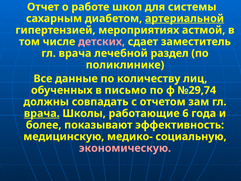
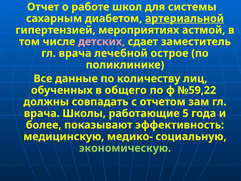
раздел: раздел -> острое
письмо: письмо -> общего
№29,74: №29,74 -> №59,22
врача at (42, 113) underline: present -> none
6: 6 -> 5
экономическую colour: pink -> light green
